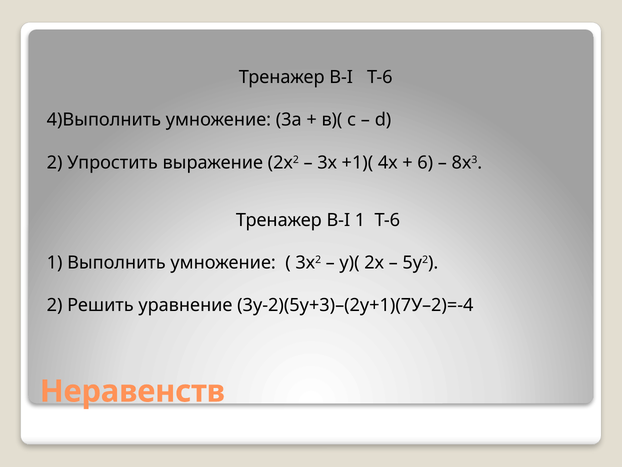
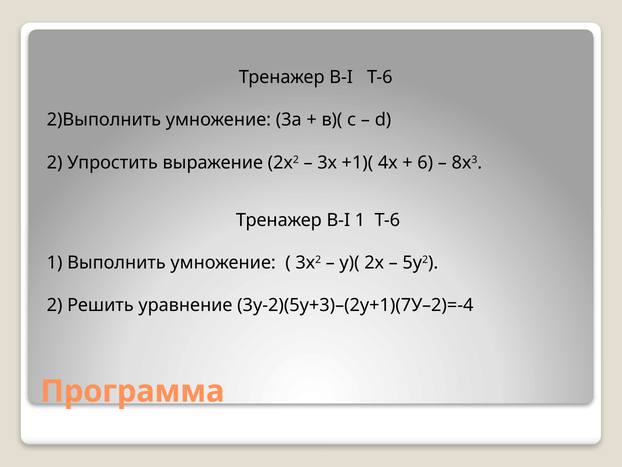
4)Выполнить: 4)Выполнить -> 2)Выполнить
Неравенств: Неравенств -> Программа
